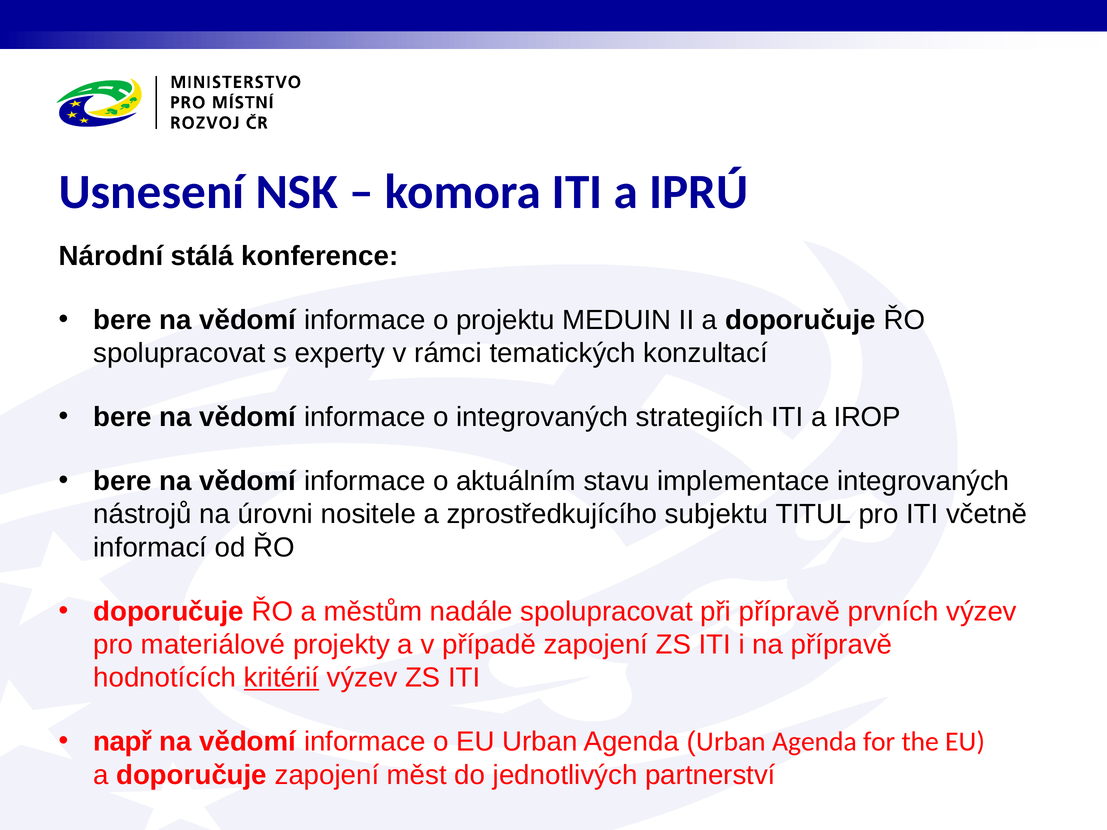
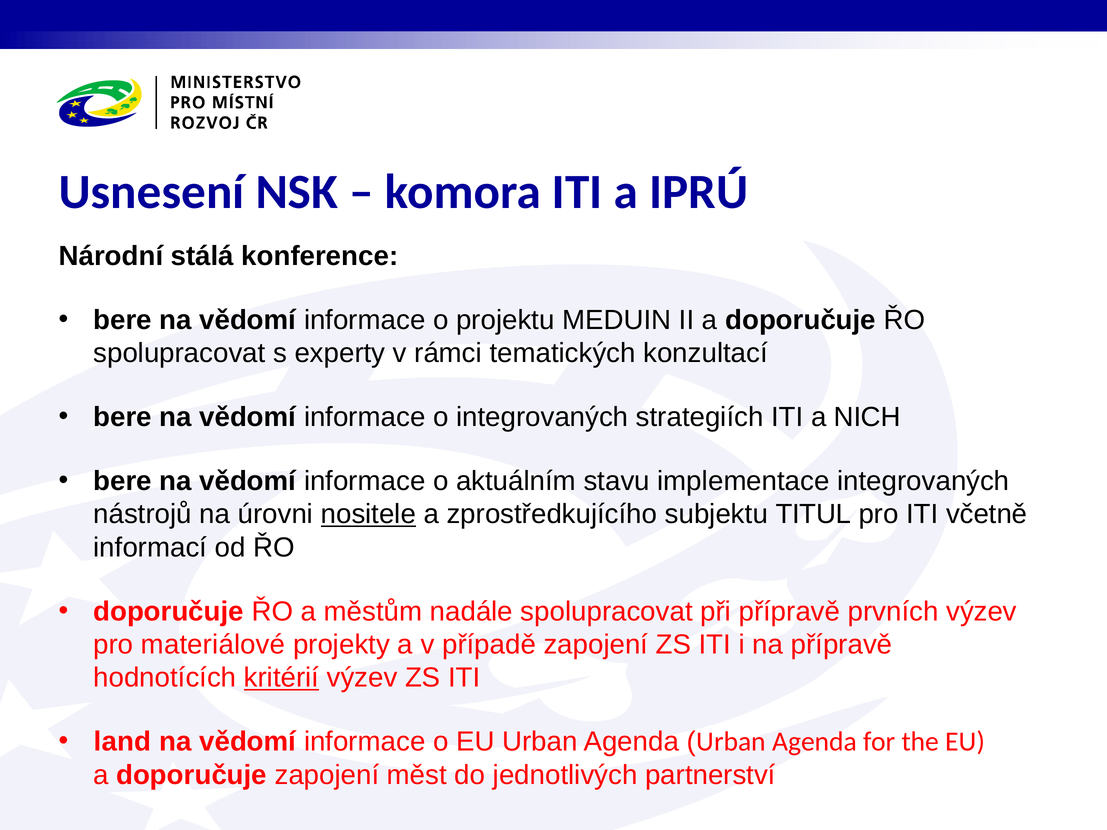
IROP: IROP -> NICH
nositele underline: none -> present
např: např -> land
